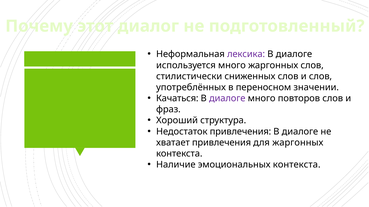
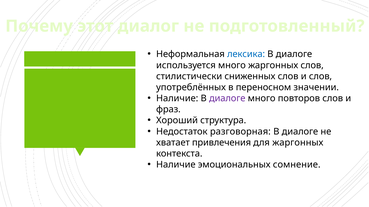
лексика colour: purple -> blue
Качаться at (177, 99): Качаться -> Наличие
Недостаток привлечения: привлечения -> разговорная
эмоциональных контекста: контекста -> сомнение
